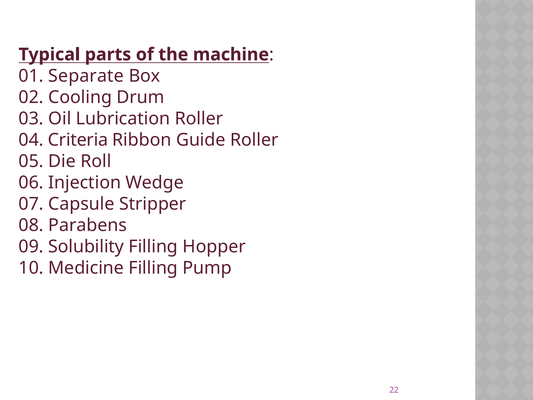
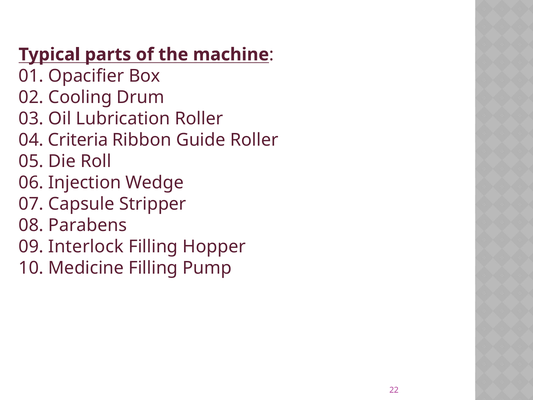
Separate: Separate -> Opacifier
Solubility: Solubility -> Interlock
